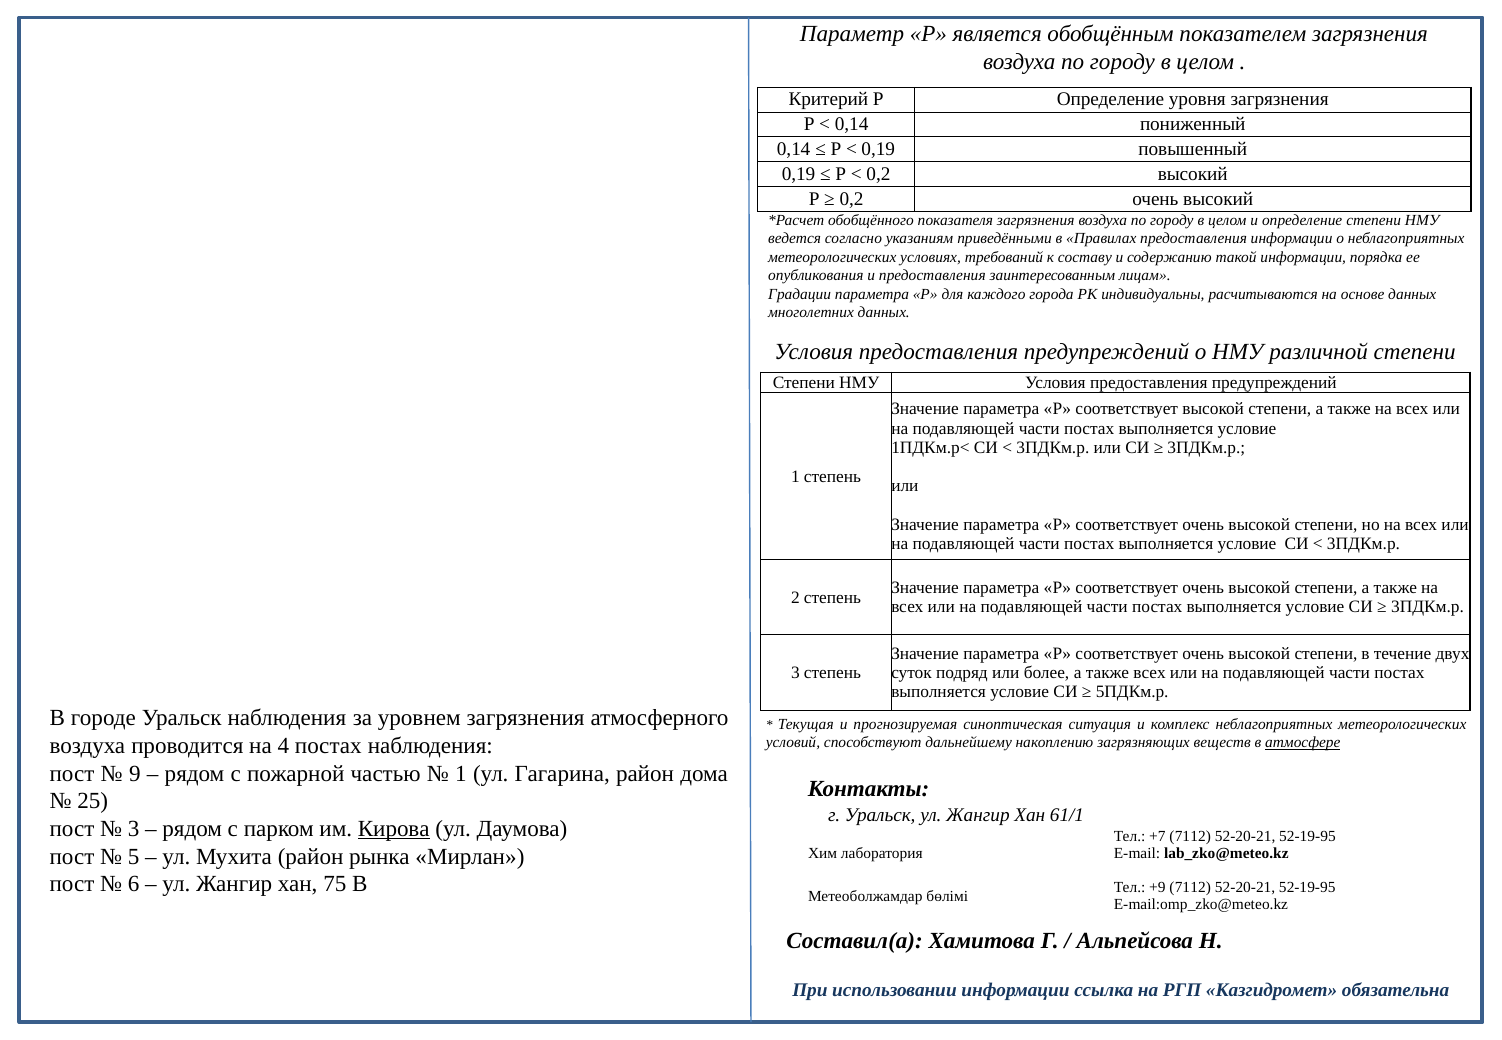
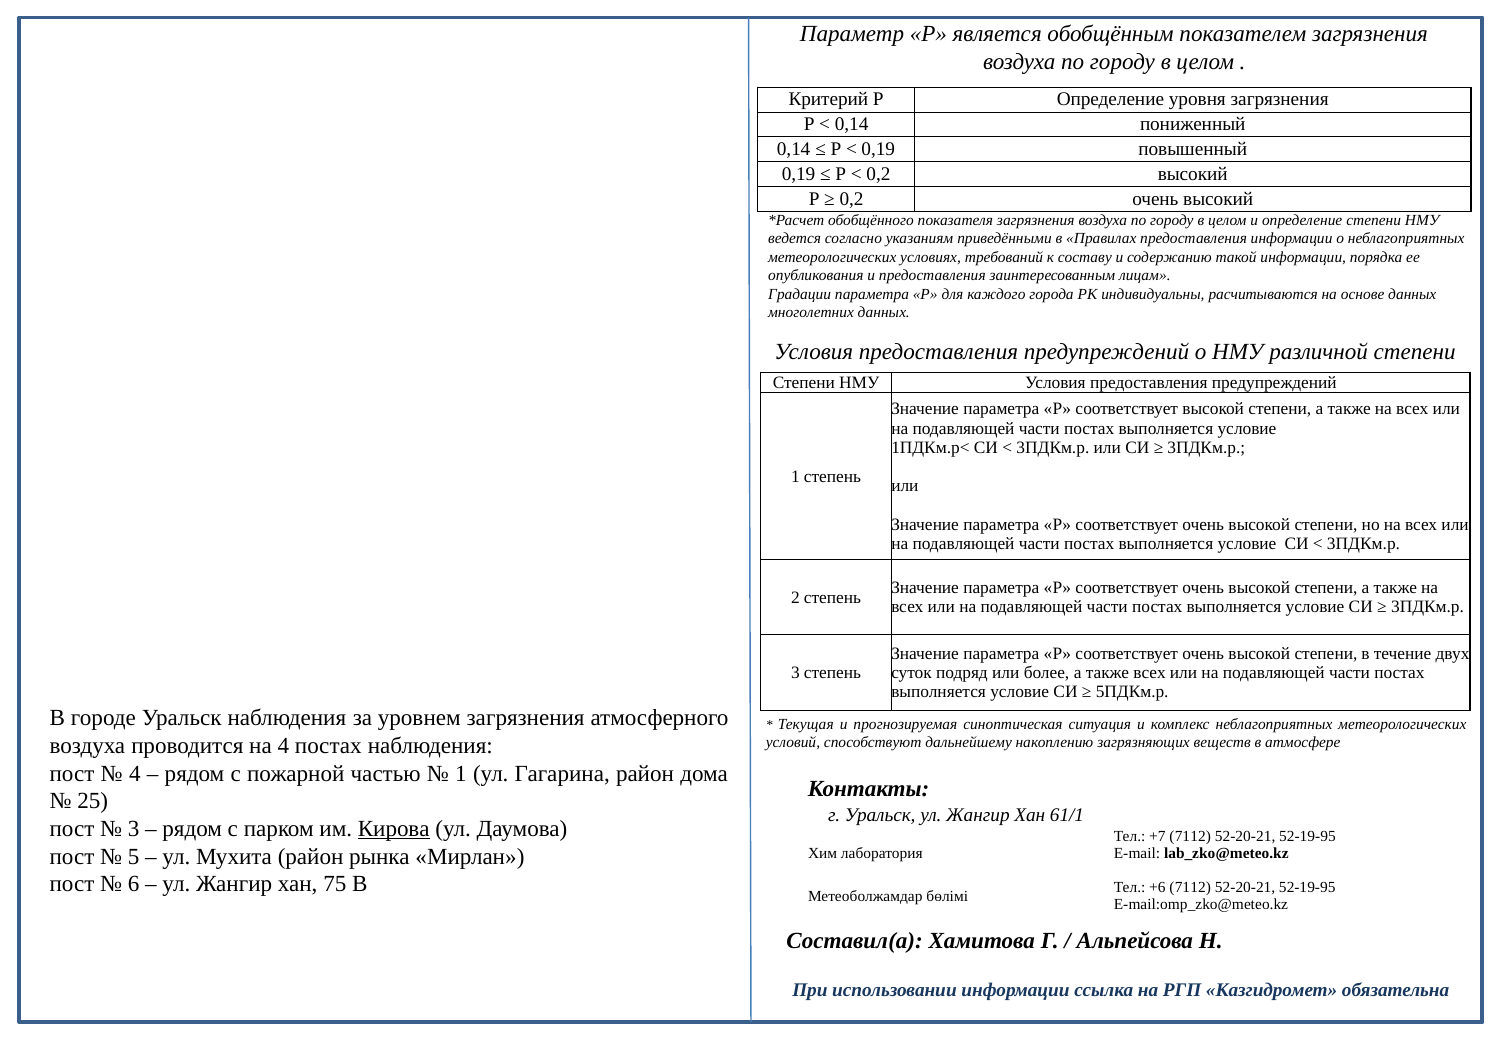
атмосфере underline: present -> none
9 at (135, 773): 9 -> 4
+9: +9 -> +6
